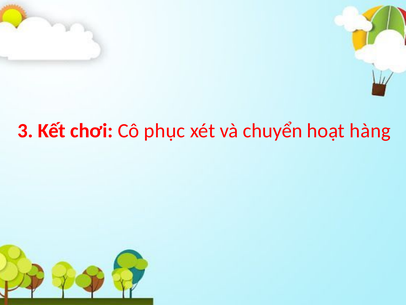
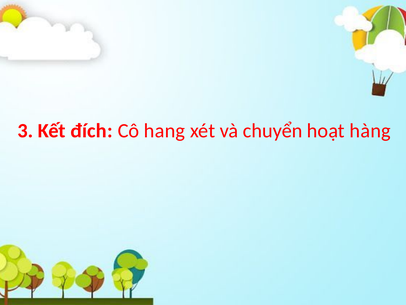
chơi: chơi -> đích
phục: phục -> hang
